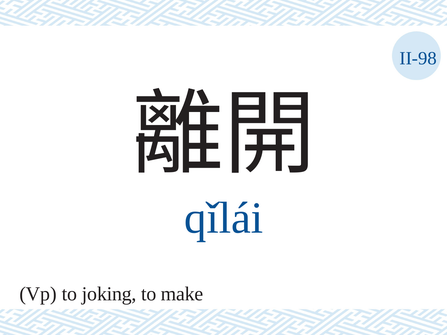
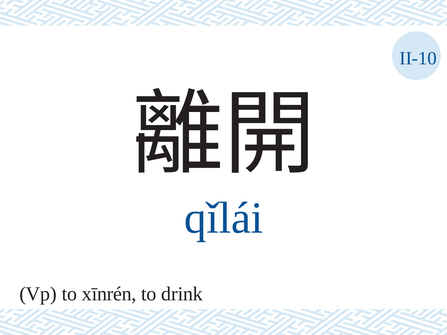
II-98: II-98 -> II-10
joking: joking -> xīnrén
make: make -> drink
